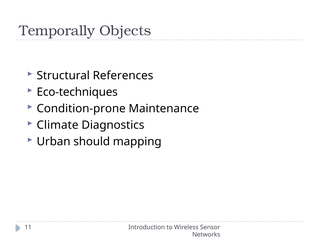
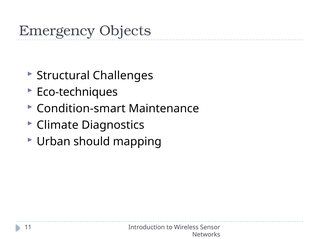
Temporally: Temporally -> Emergency
References: References -> Challenges
Condition-prone: Condition-prone -> Condition-smart
